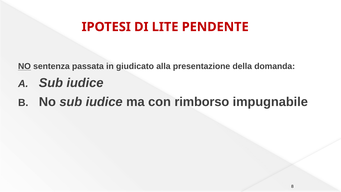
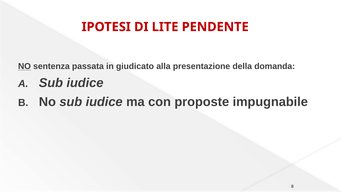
rimborso: rimborso -> proposte
